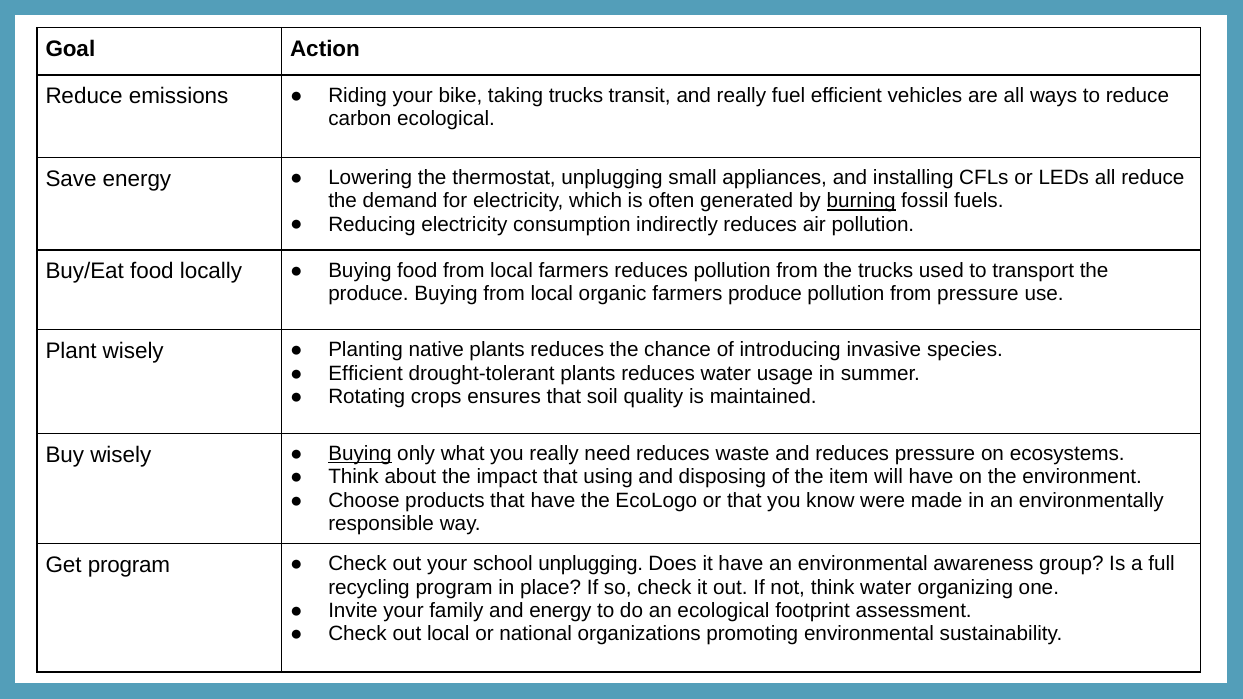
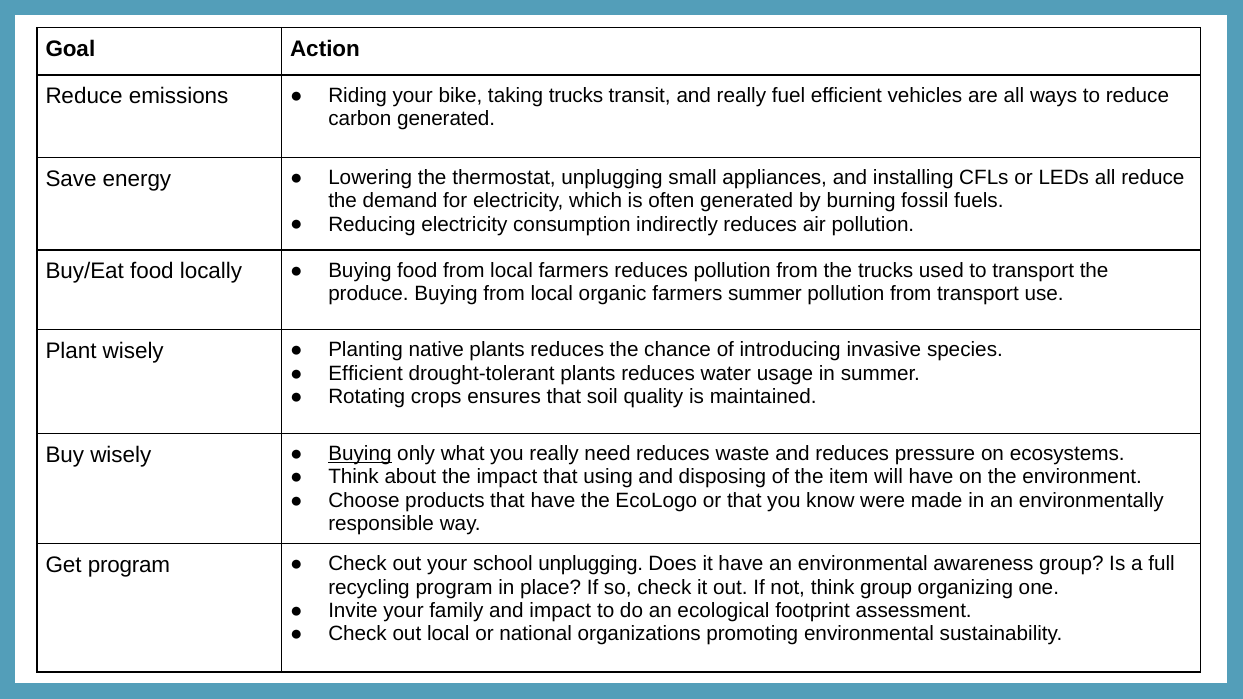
carbon ecological: ecological -> generated
burning underline: present -> none
farmers produce: produce -> summer
from pressure: pressure -> transport
think water: water -> group
and energy: energy -> impact
